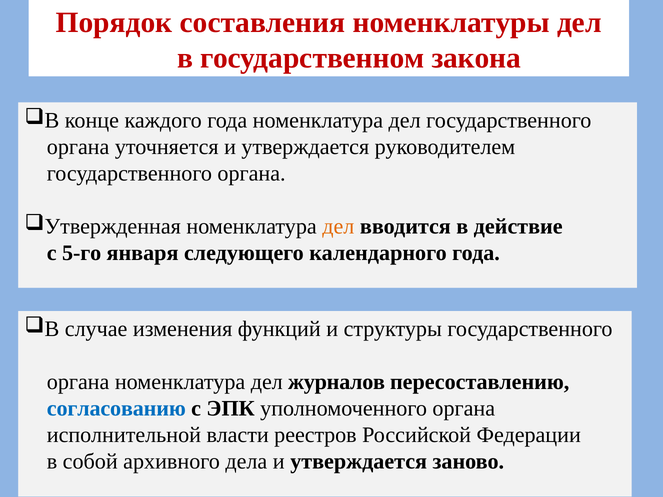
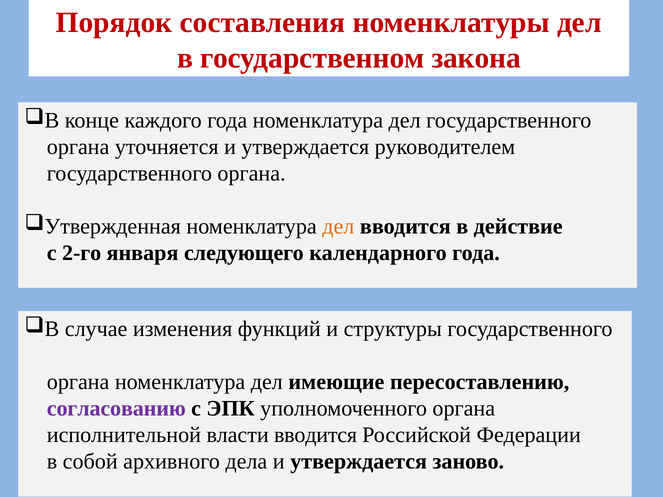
5-го: 5-го -> 2-го
журналов: журналов -> имеющие
согласованию colour: blue -> purple
власти реестров: реестров -> вводится
